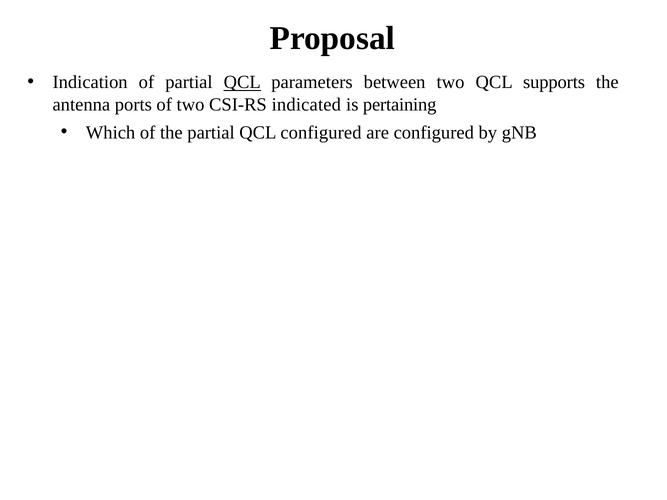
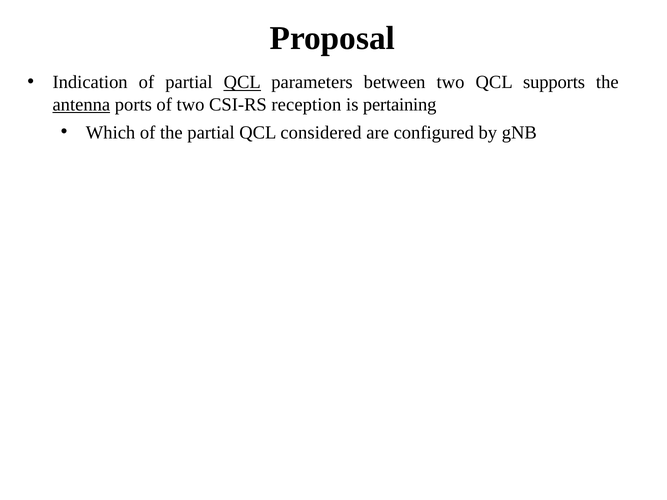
antenna underline: none -> present
indicated: indicated -> reception
QCL configured: configured -> considered
